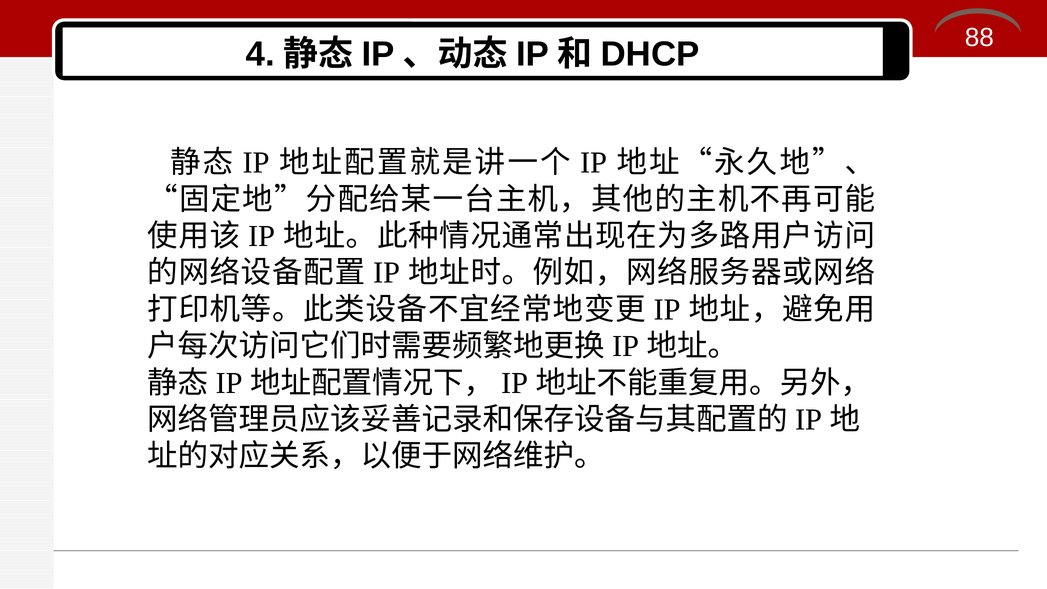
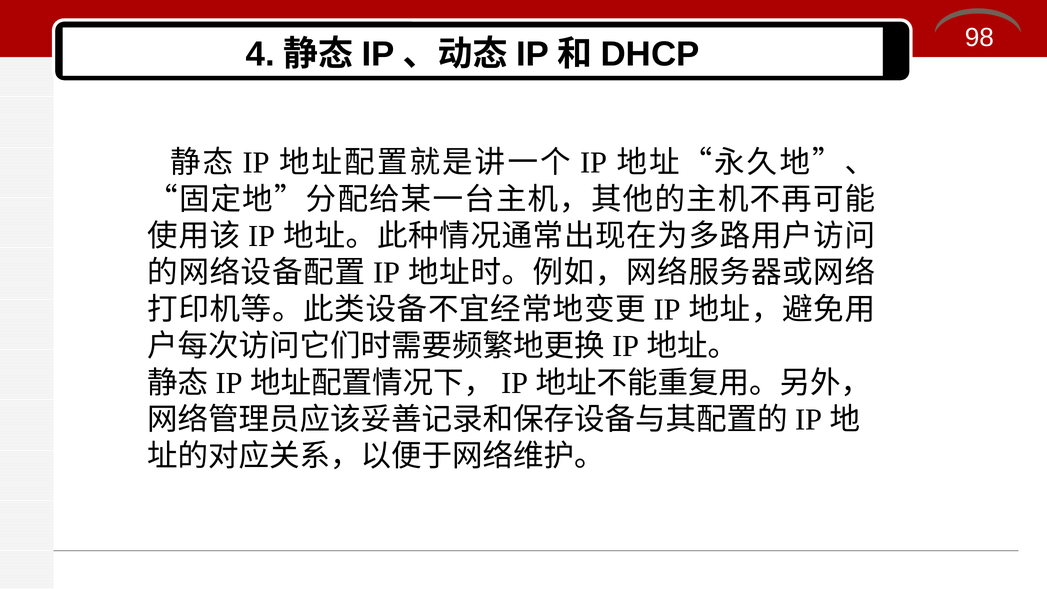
88: 88 -> 98
